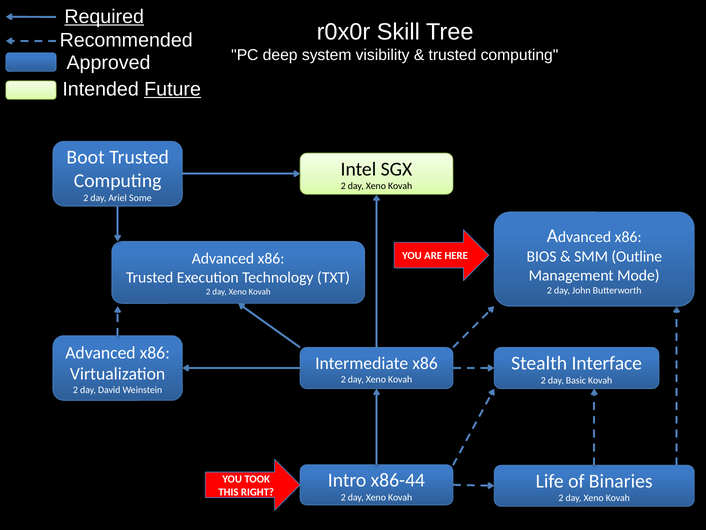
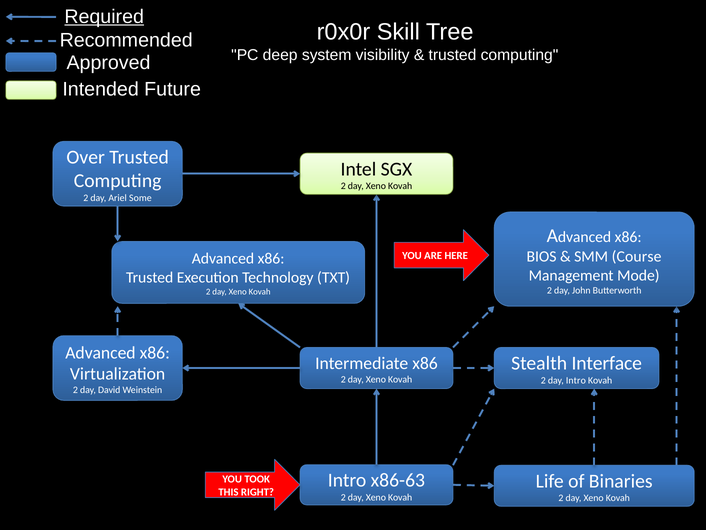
Future underline: present -> none
Boot: Boot -> Over
Outline: Outline -> Course
day Basic: Basic -> Intro
x86-44: x86-44 -> x86-63
